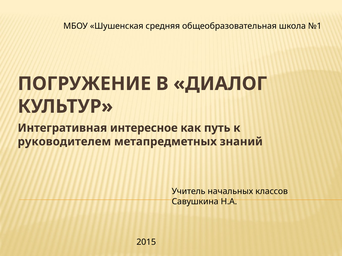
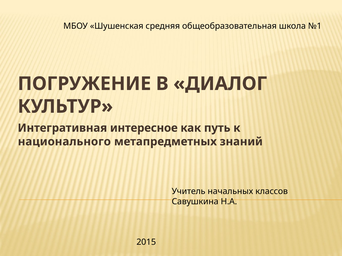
руководителем: руководителем -> национального
